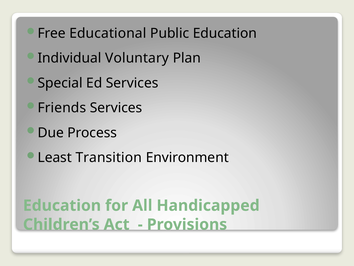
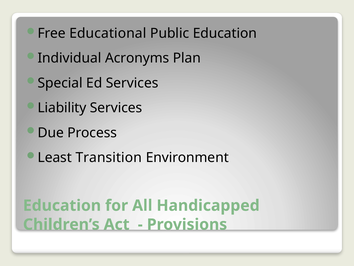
Voluntary: Voluntary -> Acronyms
Friends: Friends -> Liability
